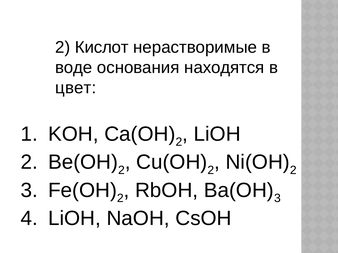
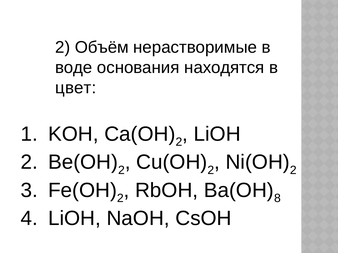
Кислот: Кислот -> Объём
3 at (277, 199): 3 -> 8
